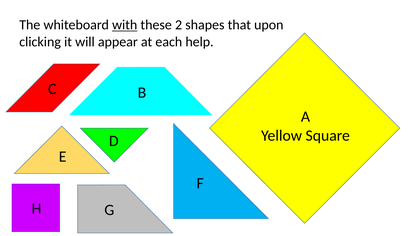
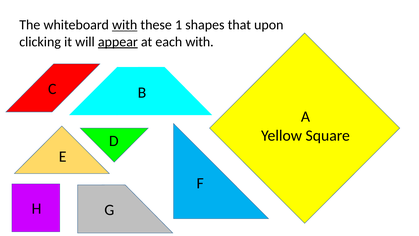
2: 2 -> 1
appear underline: none -> present
each help: help -> with
